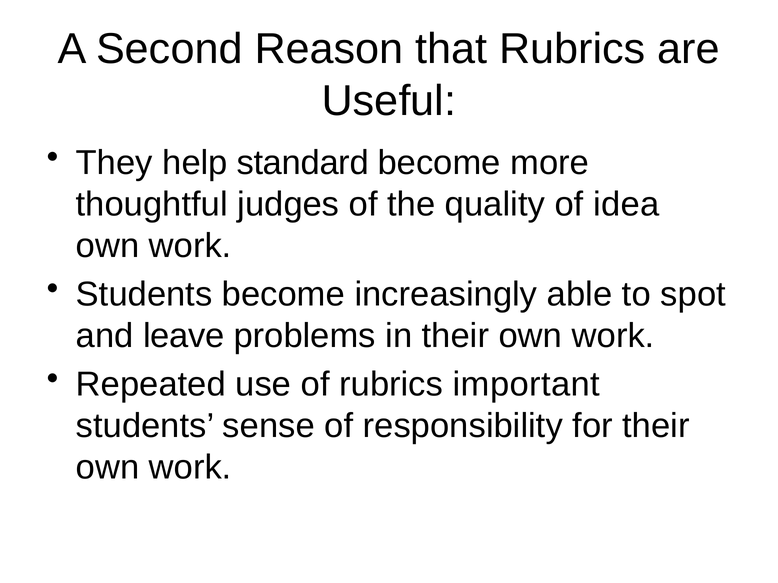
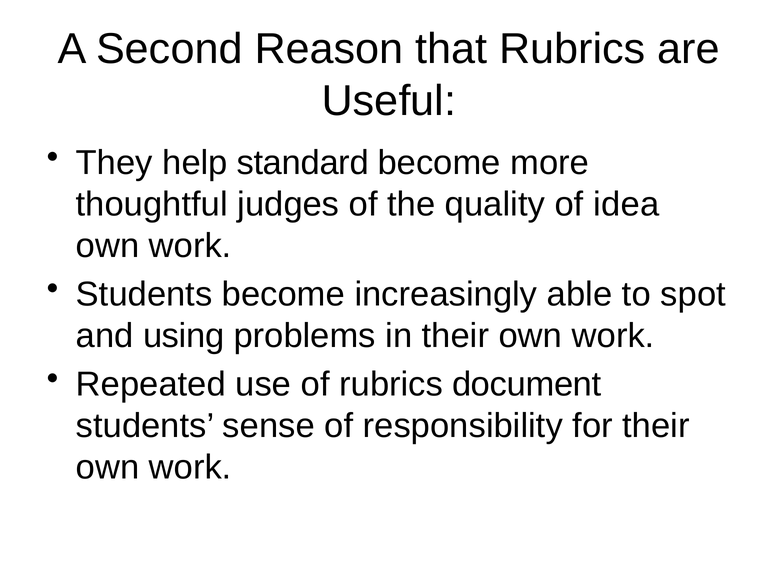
leave: leave -> using
important: important -> document
